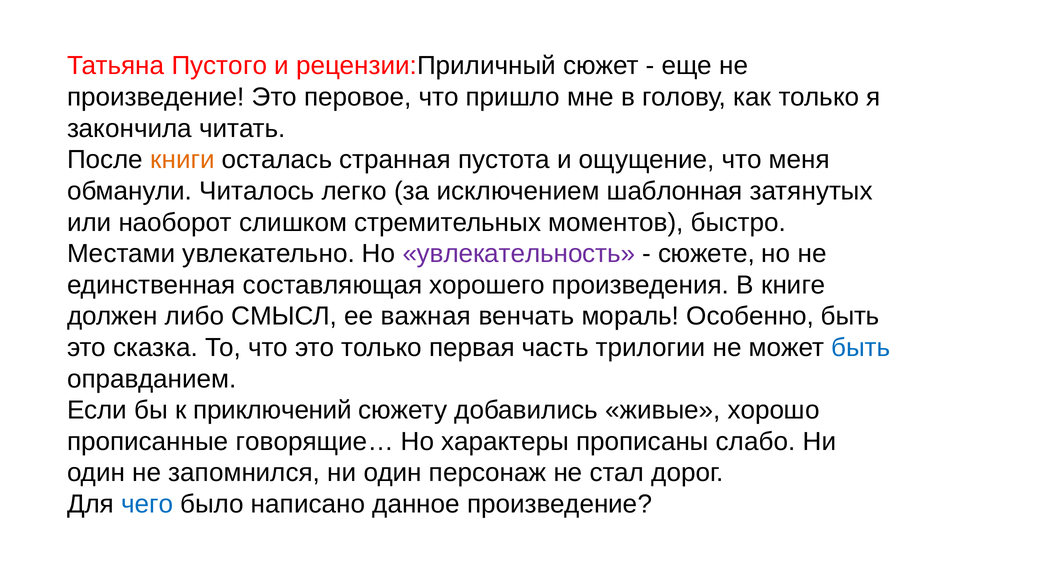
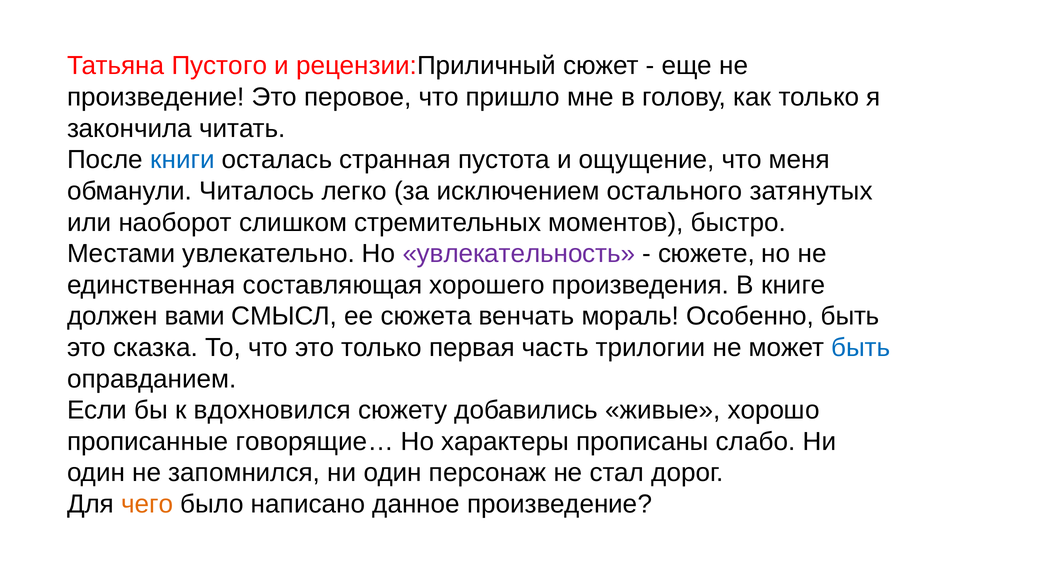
книги colour: orange -> blue
шаблонная: шаблонная -> остального
либо: либо -> вами
важная: важная -> сюжета
приключений: приключений -> вдохновился
чего colour: blue -> orange
